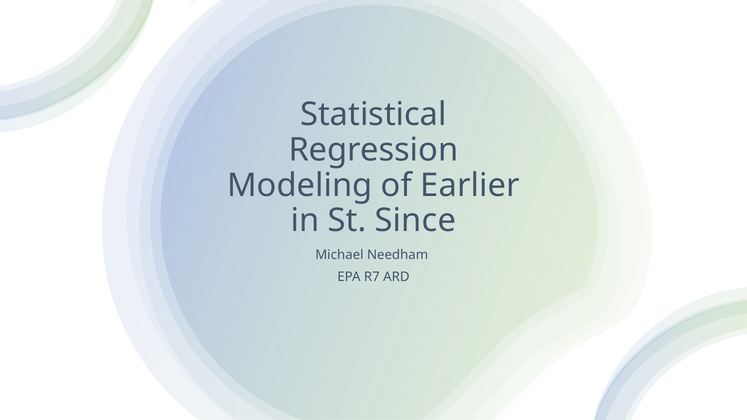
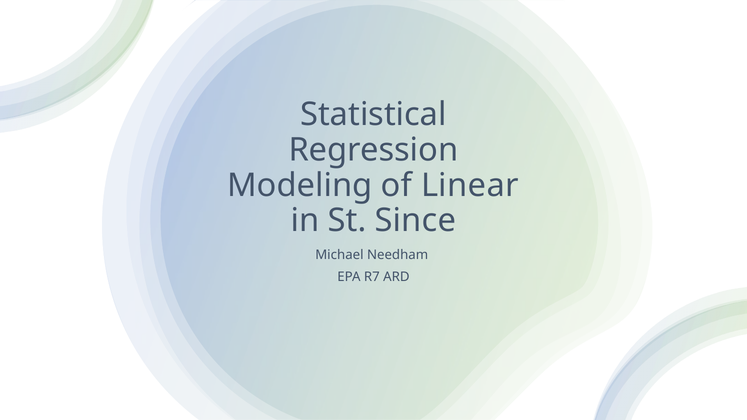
Earlier: Earlier -> Linear
